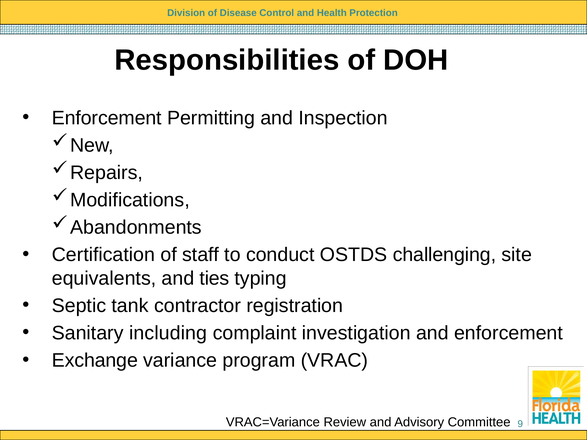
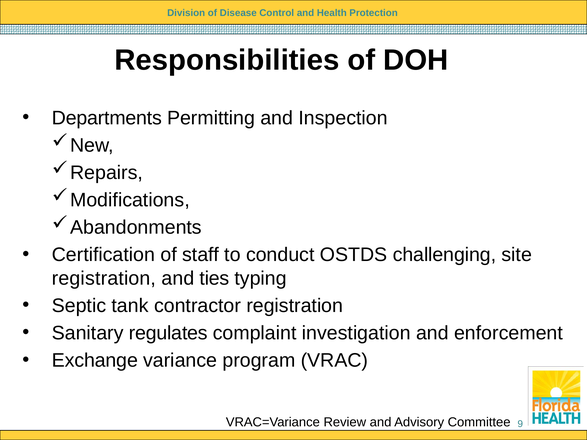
Enforcement at (107, 118): Enforcement -> Departments
equivalents at (104, 278): equivalents -> registration
including: including -> regulates
